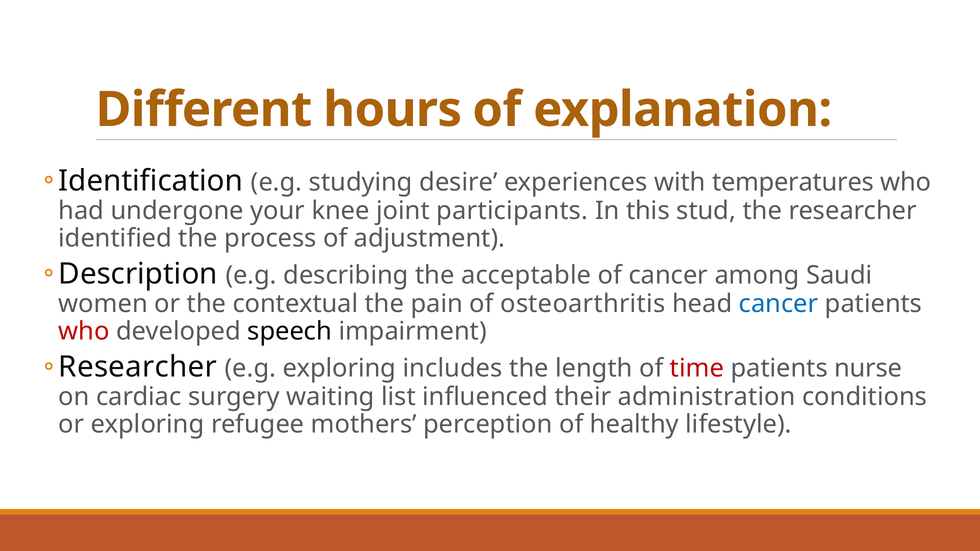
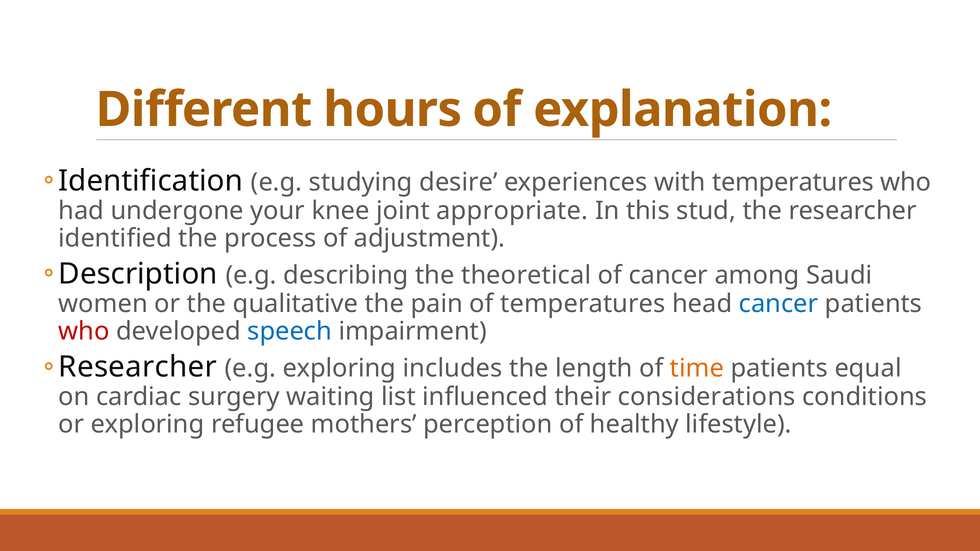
participants: participants -> appropriate
acceptable: acceptable -> theoretical
contextual: contextual -> qualitative
of osteoarthritis: osteoarthritis -> temperatures
speech colour: black -> blue
time colour: red -> orange
nurse: nurse -> equal
administration: administration -> considerations
